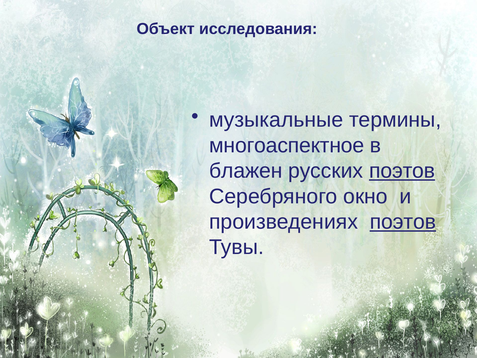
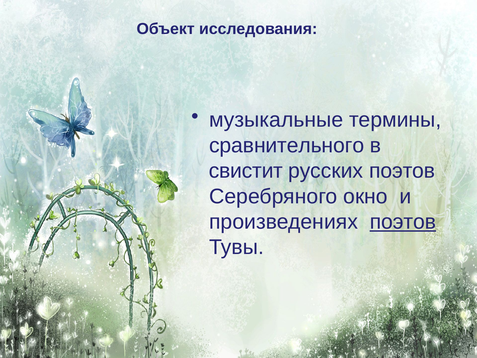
многоаспектное: многоаспектное -> сравнительного
блажен: блажен -> свистит
поэтов at (402, 171) underline: present -> none
